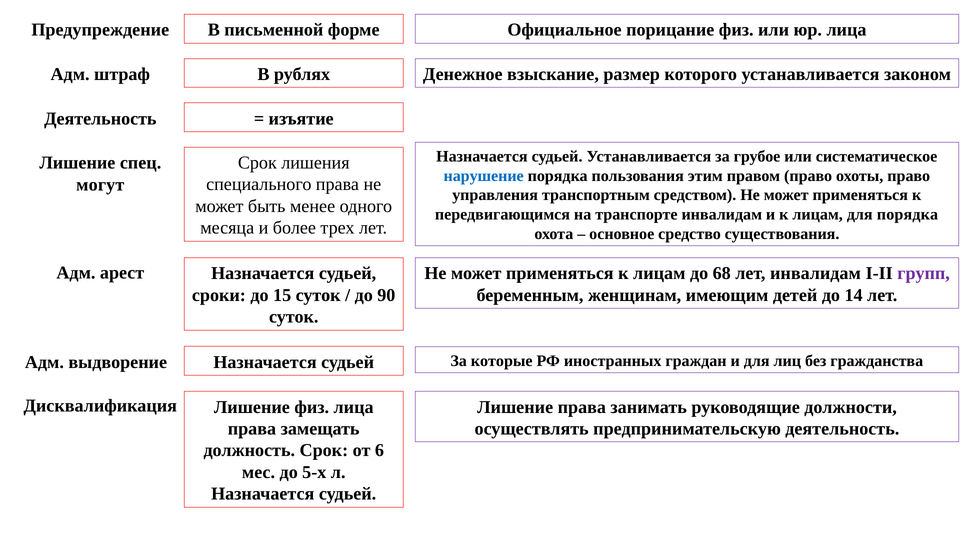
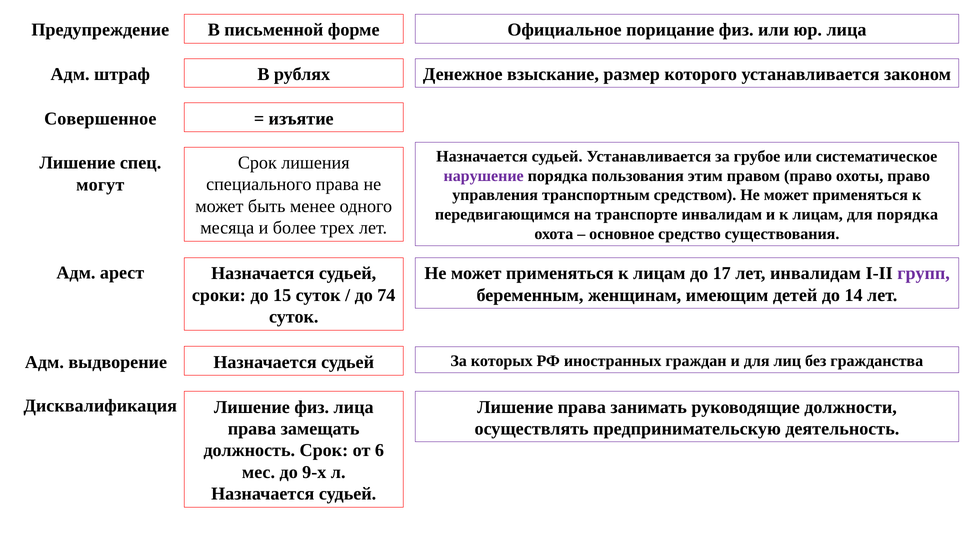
Деятельность at (100, 119): Деятельность -> Совершенное
нарушение colour: blue -> purple
68: 68 -> 17
90: 90 -> 74
которые: которые -> которых
5-х: 5-х -> 9-х
